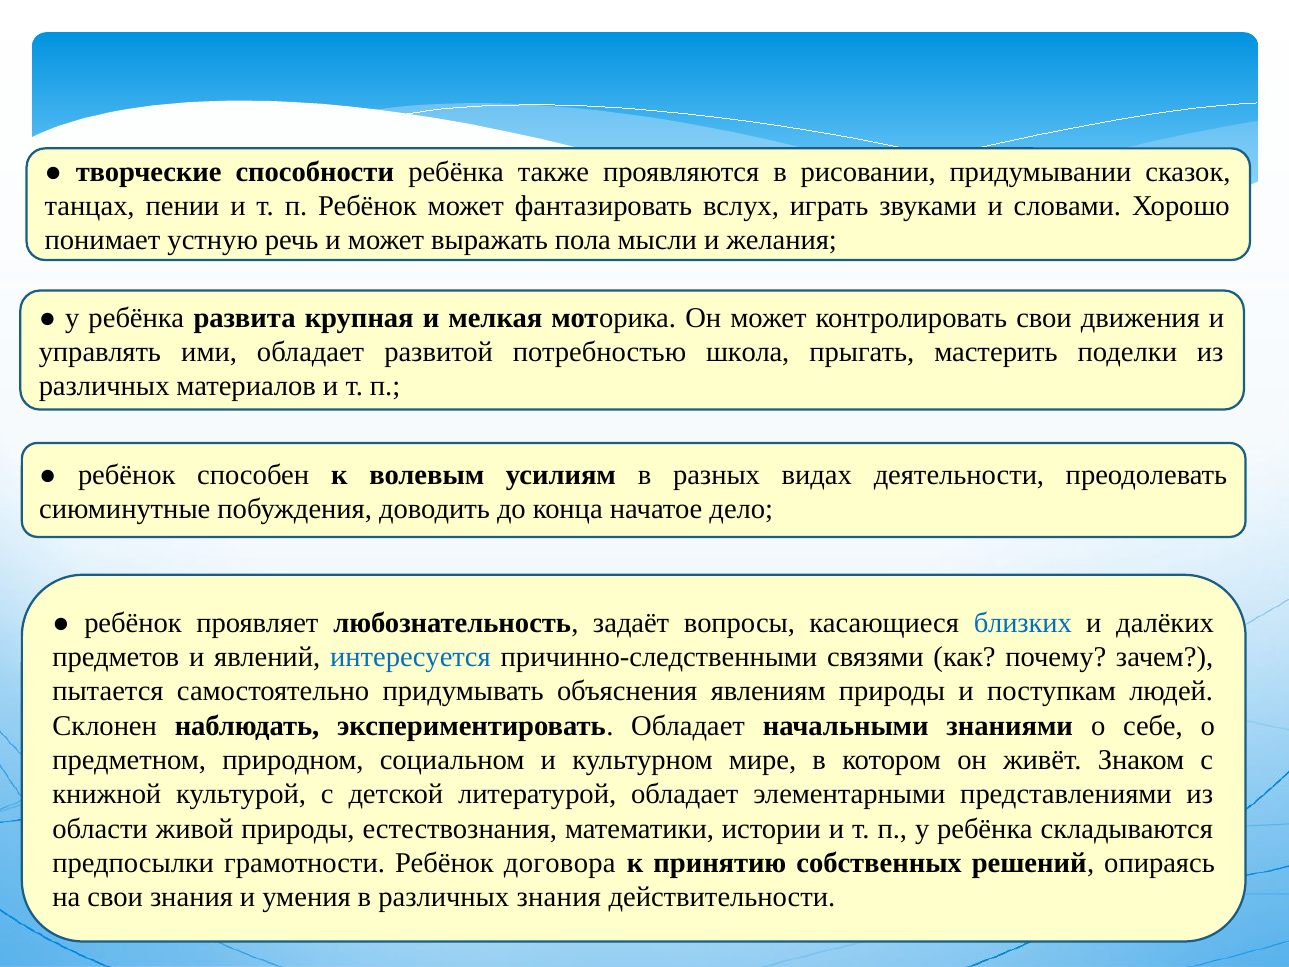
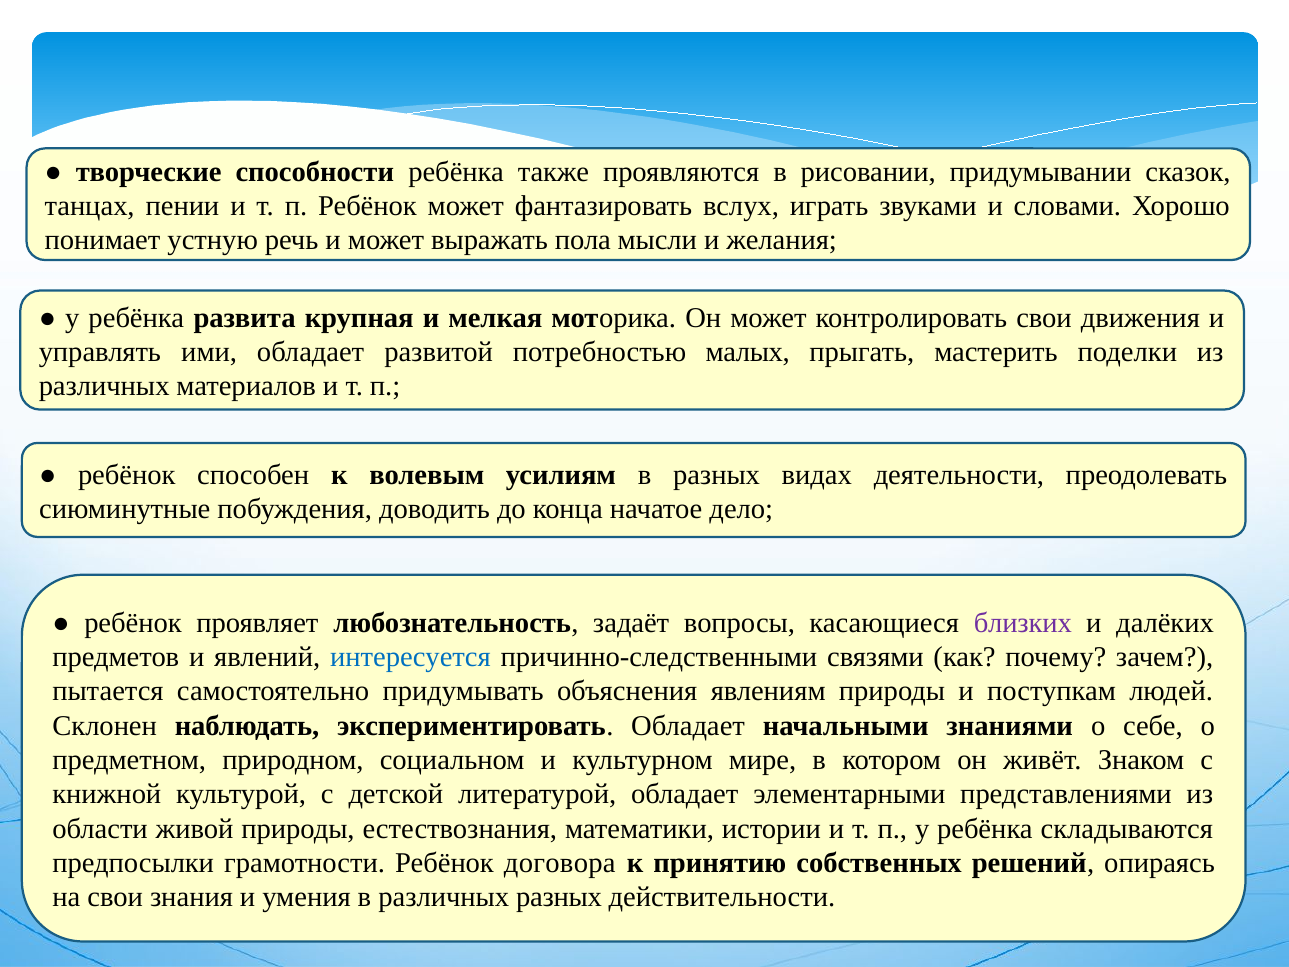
школа: школа -> малых
близких colour: blue -> purple
различных знания: знания -> разных
